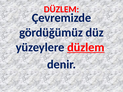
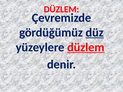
düz underline: none -> present
